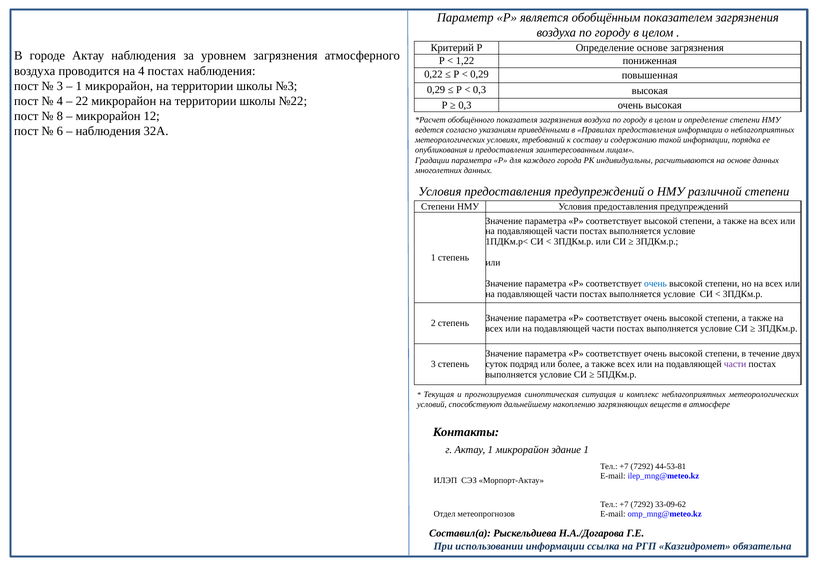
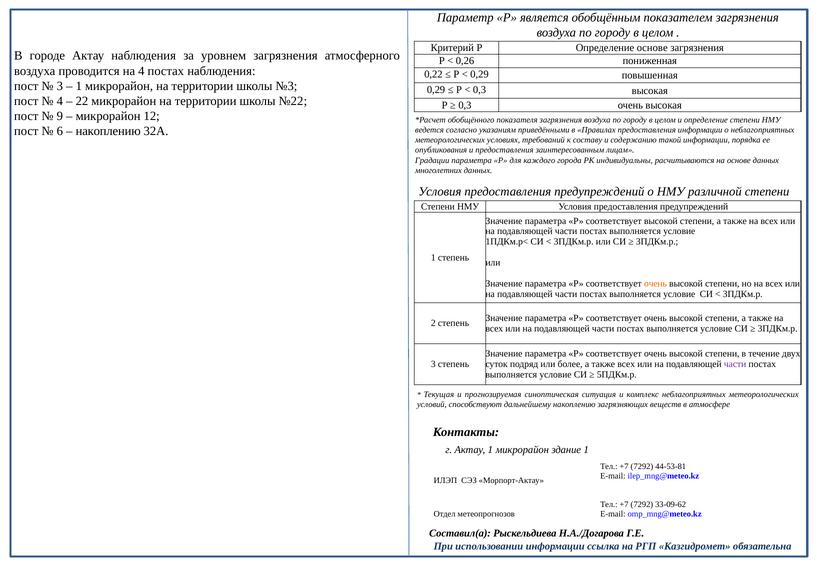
1,22: 1,22 -> 0,26
8: 8 -> 9
наблюдения at (108, 131): наблюдения -> накоплению
очень at (655, 284) colour: blue -> orange
